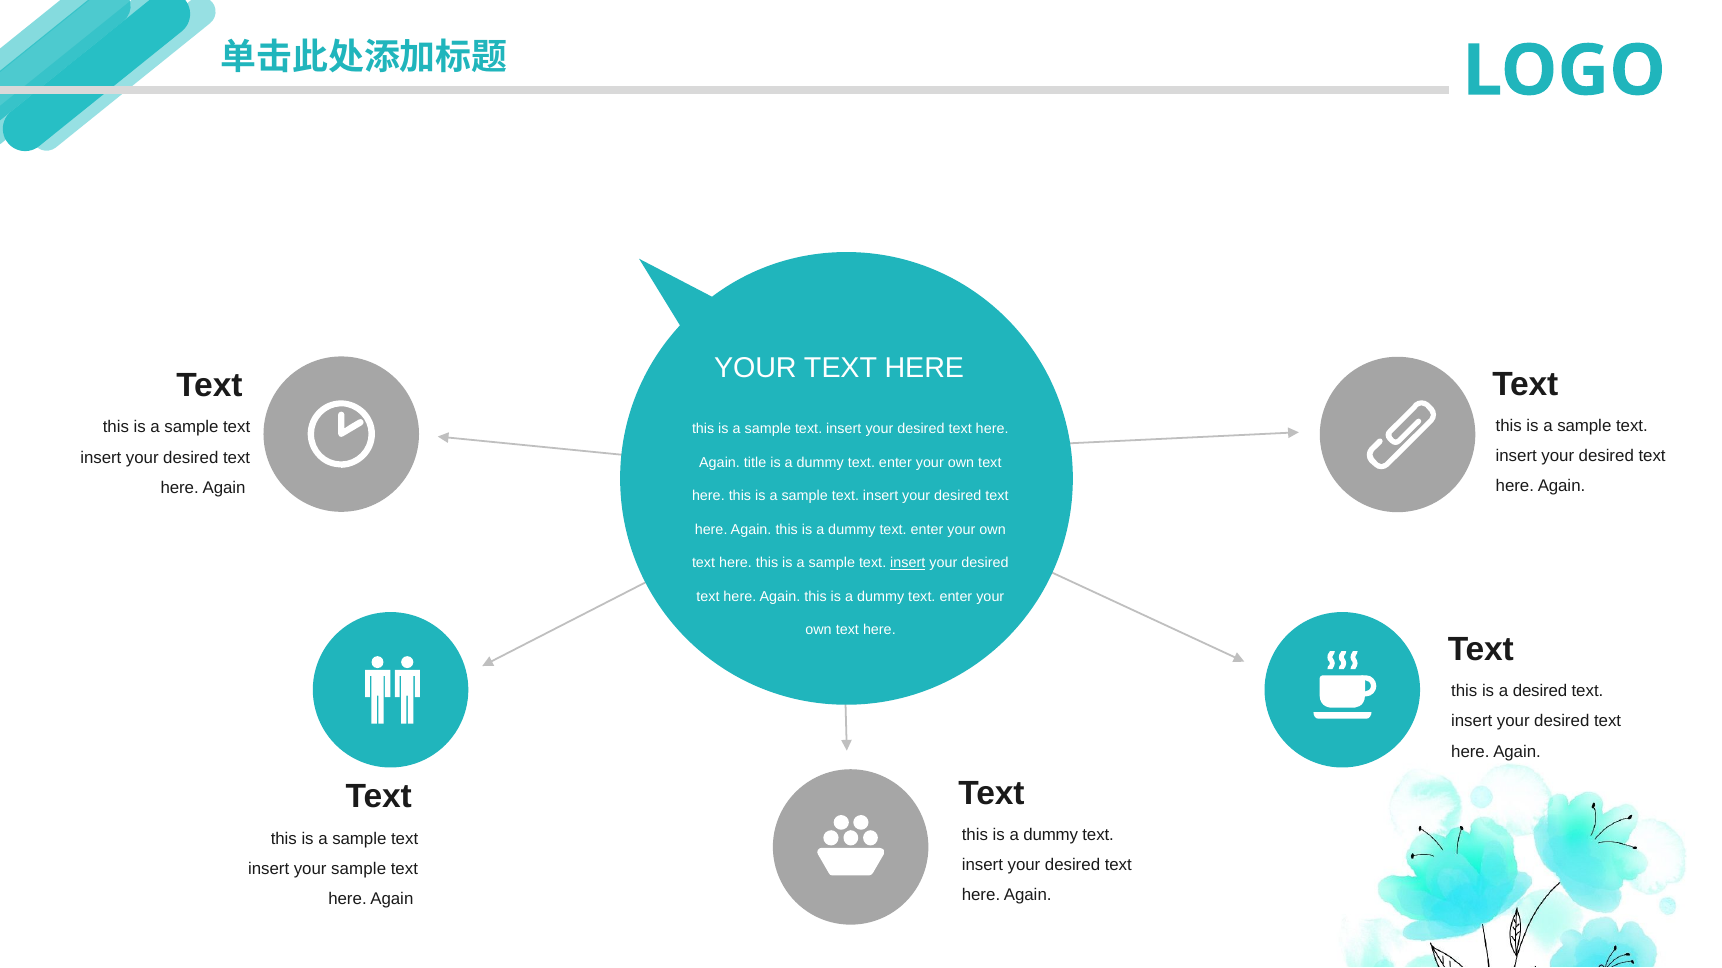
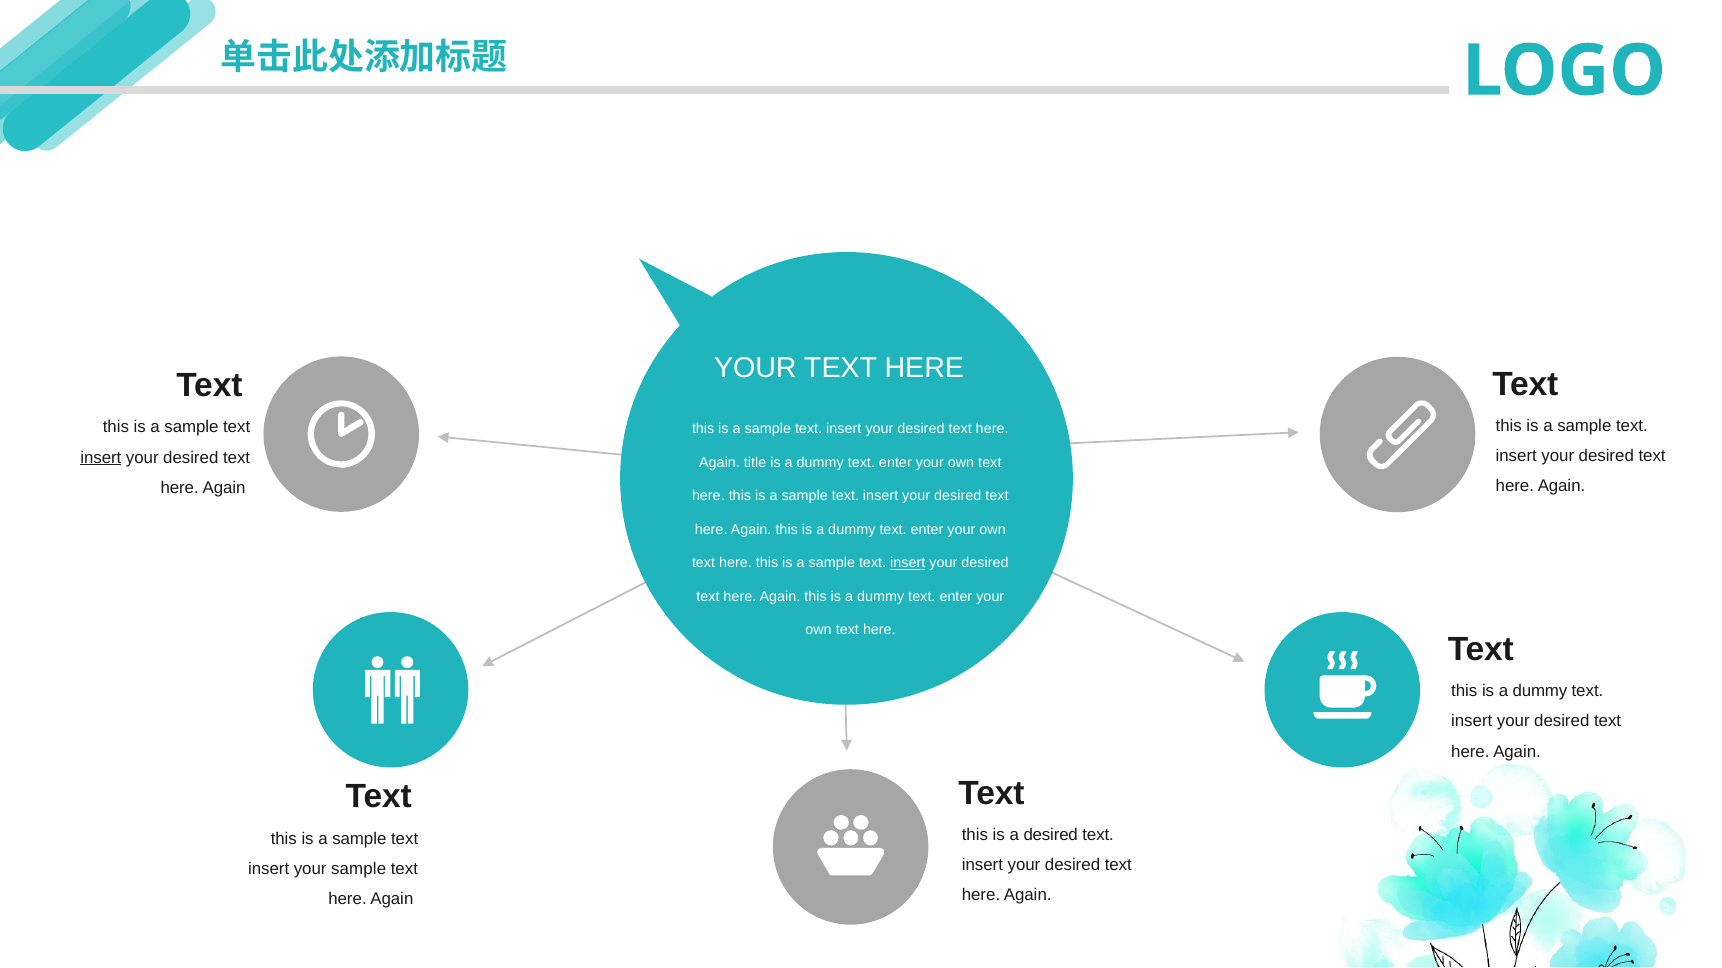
insert at (101, 458) underline: none -> present
desired at (1540, 692): desired -> dummy
dummy at (1051, 835): dummy -> desired
